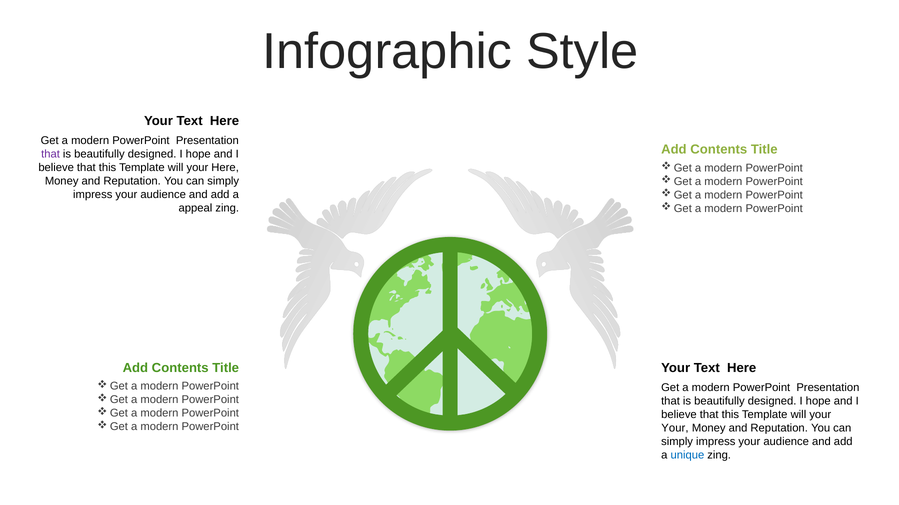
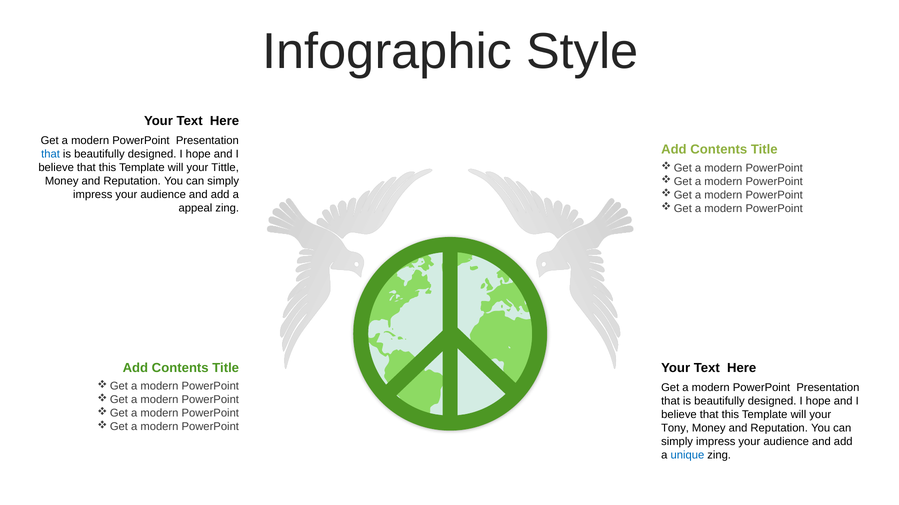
that at (51, 154) colour: purple -> blue
your Here: Here -> Tittle
Your at (675, 429): Your -> Tony
